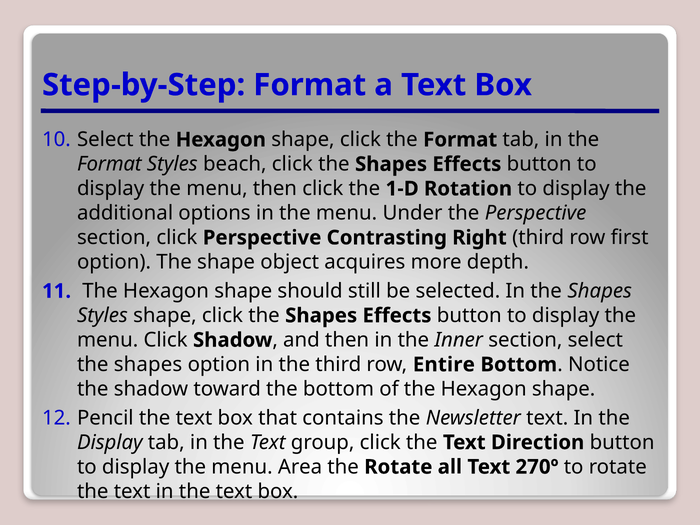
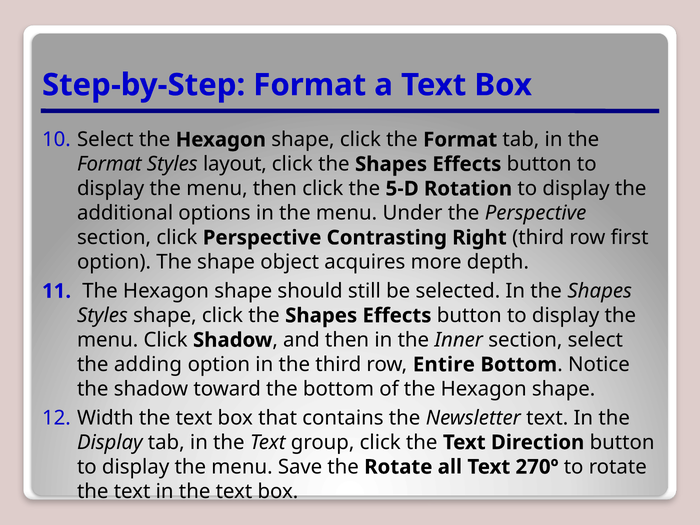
beach: beach -> layout
1-D: 1-D -> 5-D
shapes at (148, 365): shapes -> adding
Pencil: Pencil -> Width
Area: Area -> Save
